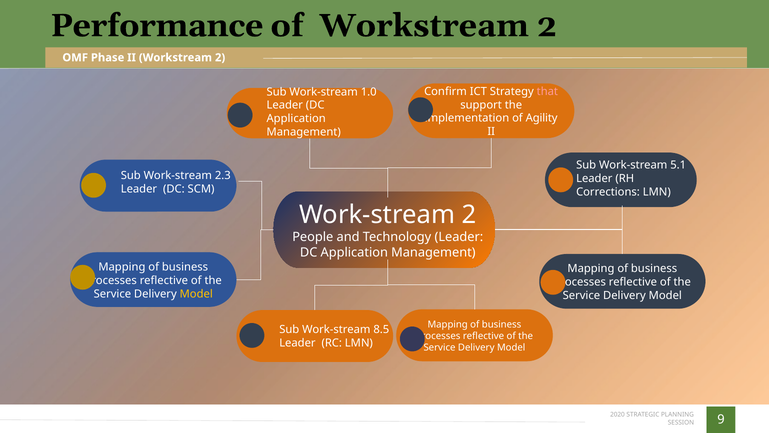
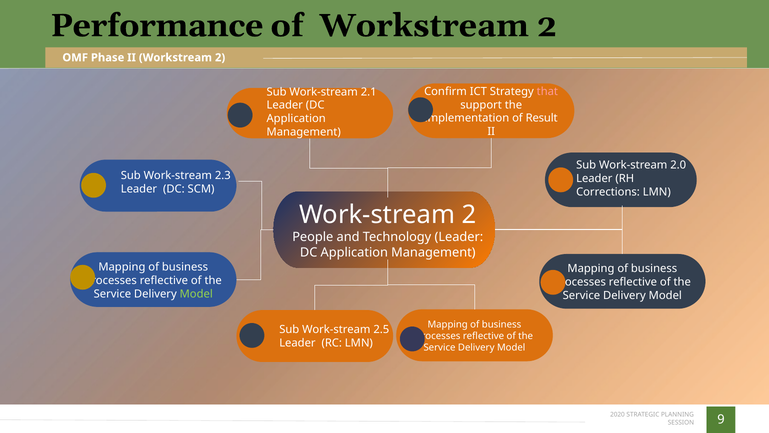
1.0: 1.0 -> 2.1
Agility: Agility -> Result
5.1: 5.1 -> 2.0
Model at (196, 294) colour: yellow -> light green
8.5: 8.5 -> 2.5
